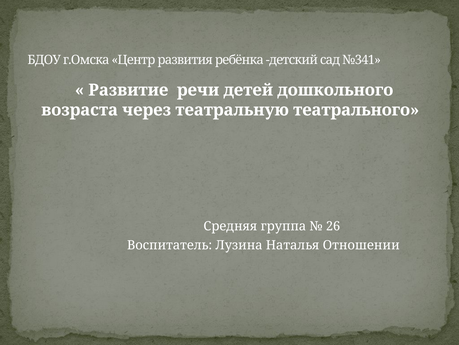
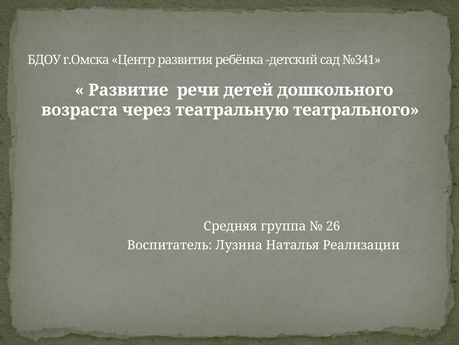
Отношении: Отношении -> Реализации
